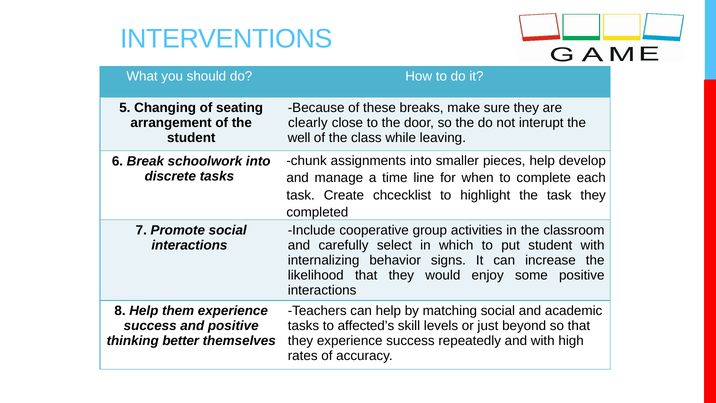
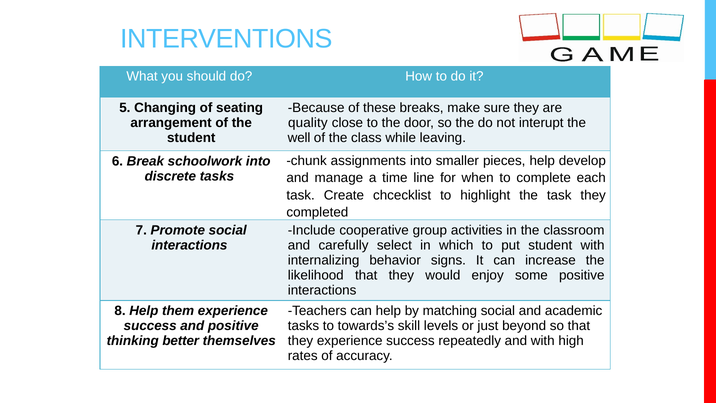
clearly: clearly -> quality
affected’s: affected’s -> towards’s
